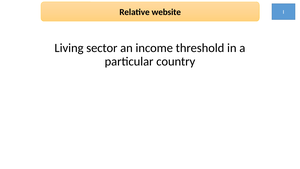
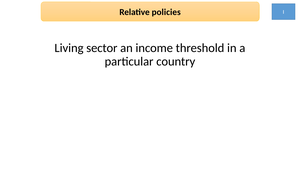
website: website -> policies
